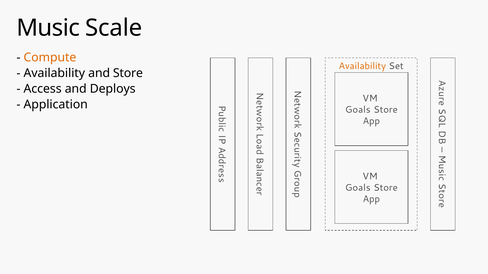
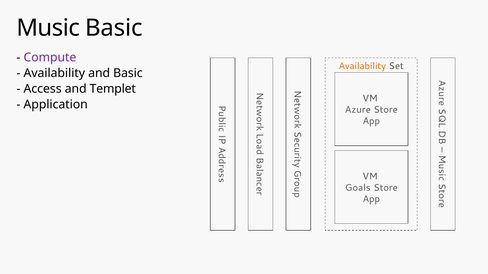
Music Scale: Scale -> Basic
Compute colour: orange -> purple
and Store: Store -> Basic
Deploys: Deploys -> Templet
Goals at (358, 110): Goals -> Azure
